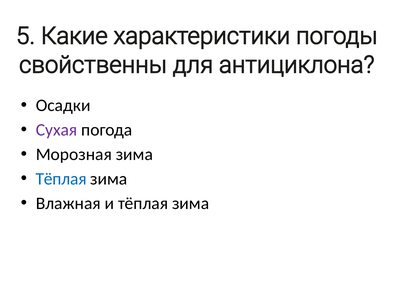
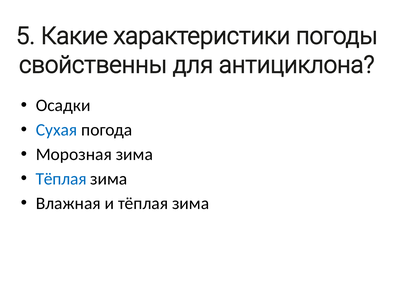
Сухая colour: purple -> blue
